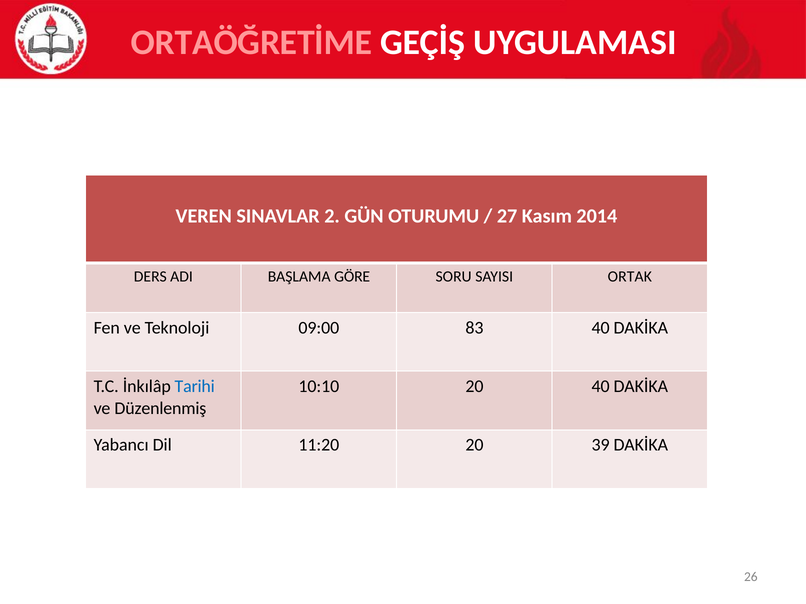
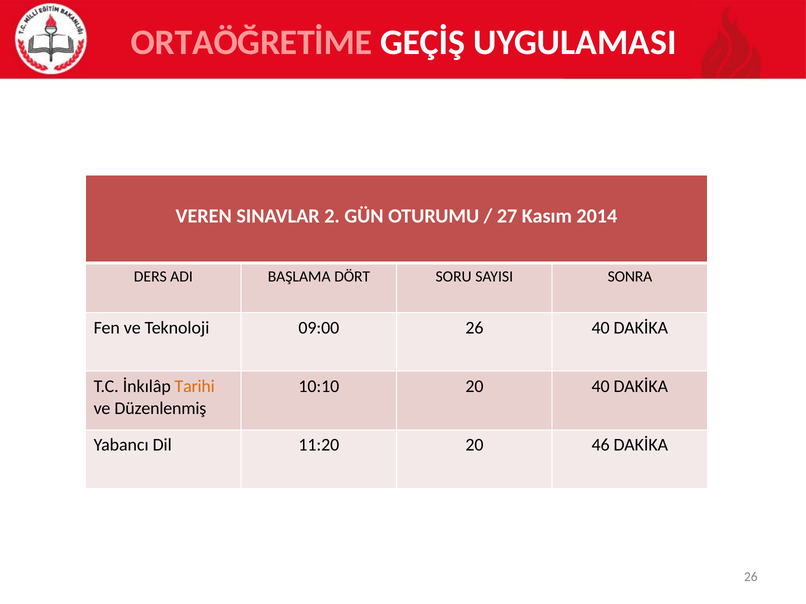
GÖRE: GÖRE -> DÖRT
ORTAK: ORTAK -> SONRA
09:00 83: 83 -> 26
Tarihi colour: blue -> orange
39: 39 -> 46
